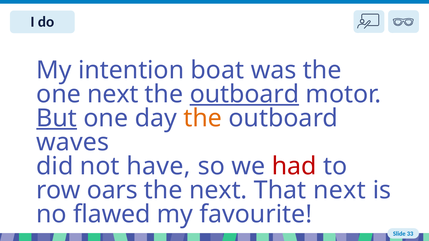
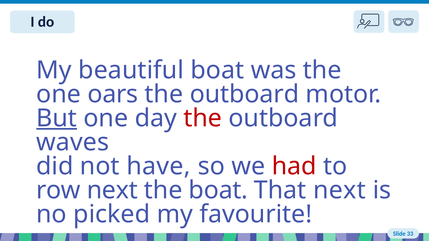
intention: intention -> beautiful
one next: next -> oars
outboard at (244, 94) underline: present -> none
the at (203, 118) colour: orange -> red
row oars: oars -> next
the next: next -> boat
flawed: flawed -> picked
